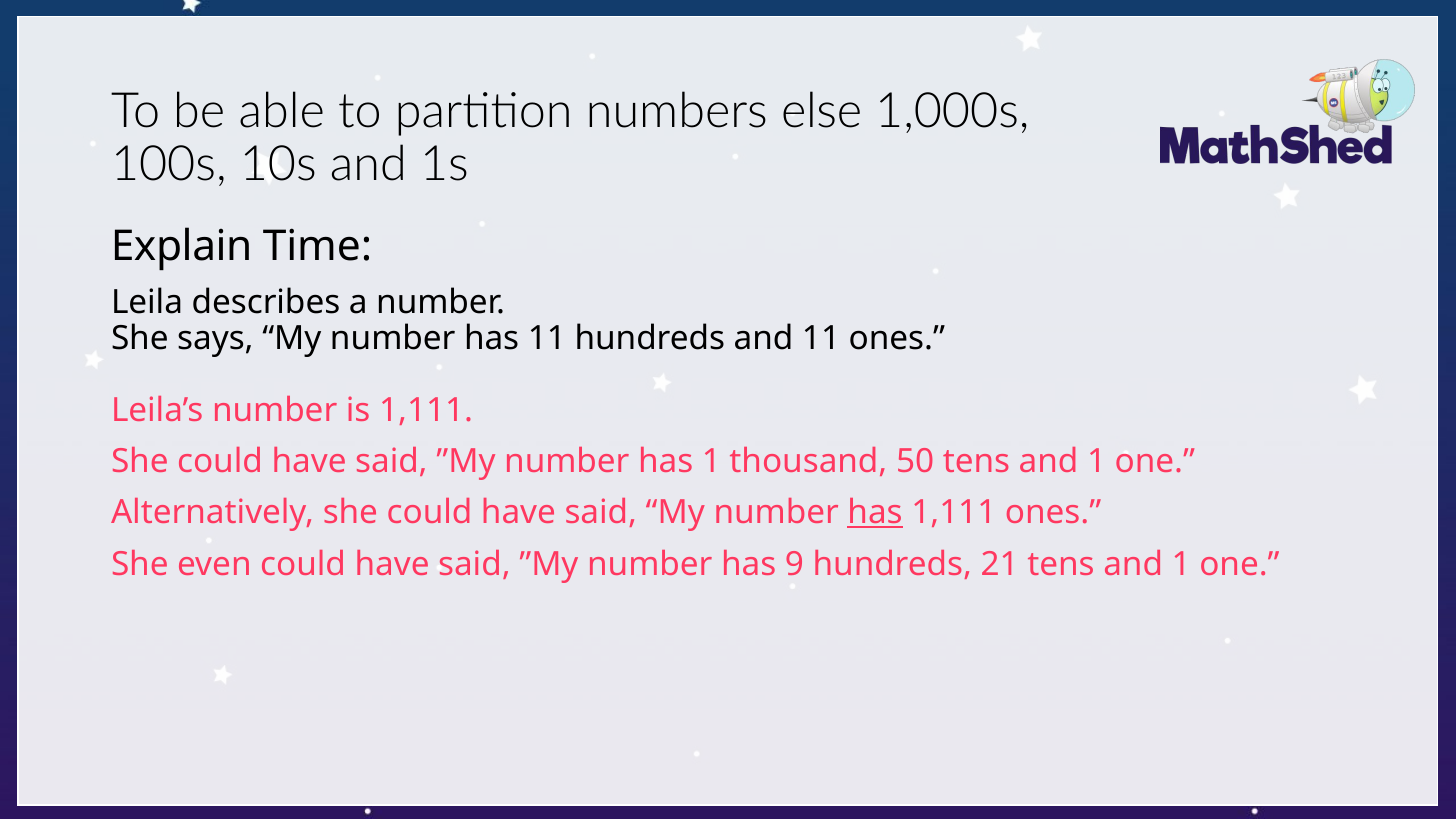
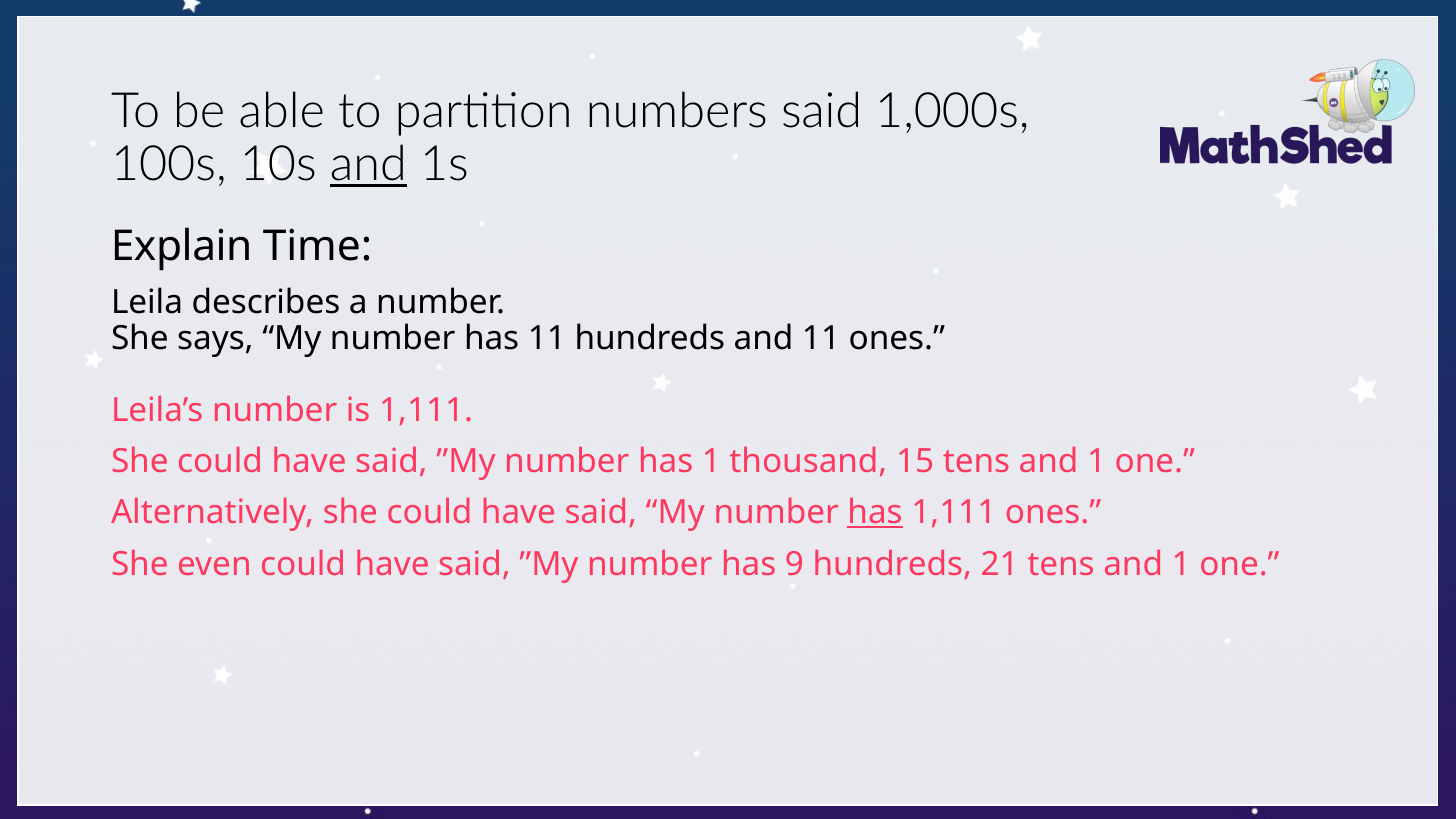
numbers else: else -> said
and at (368, 164) underline: none -> present
50: 50 -> 15
